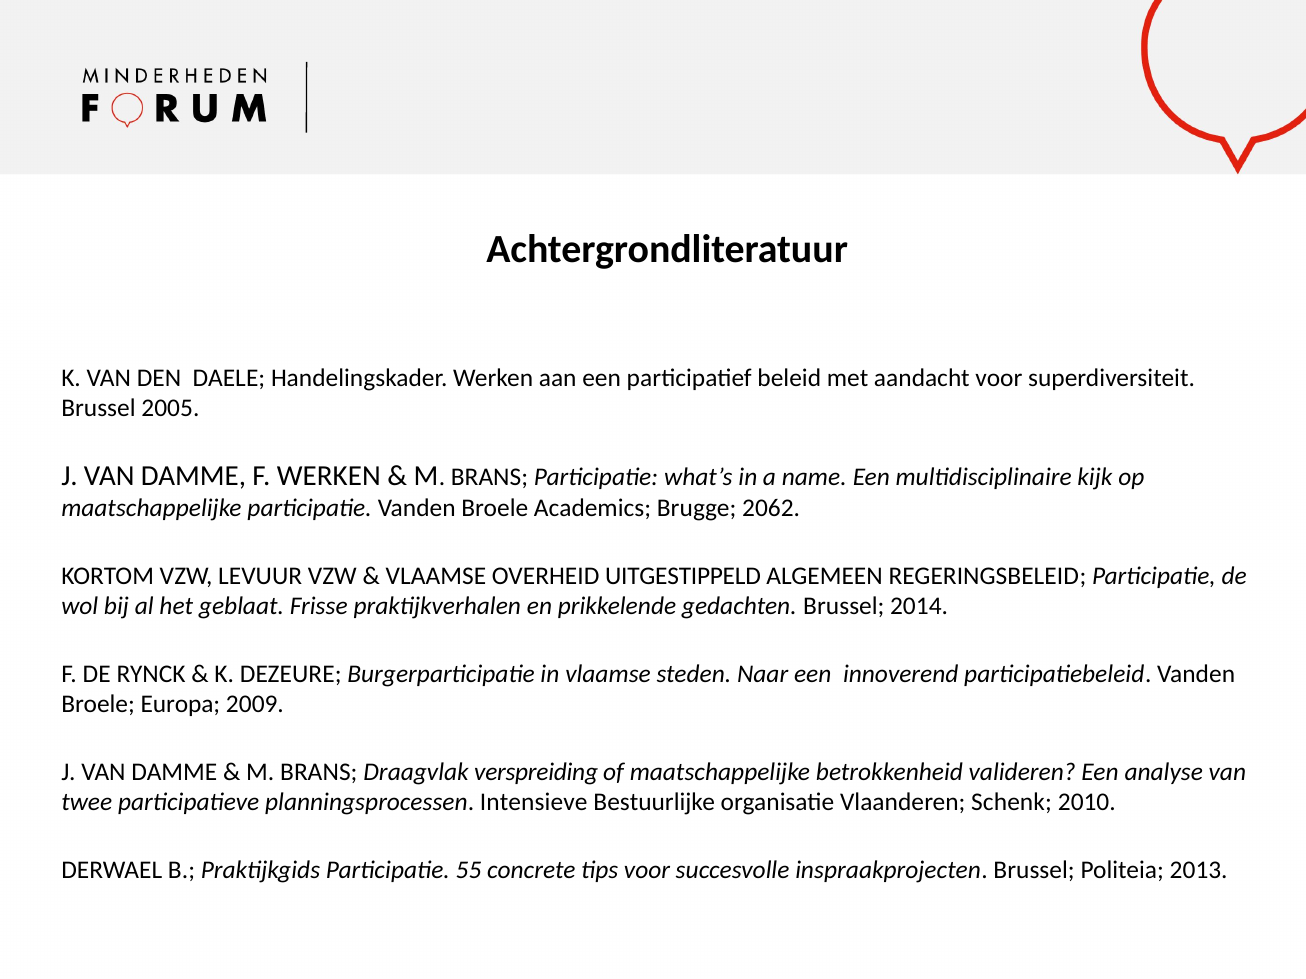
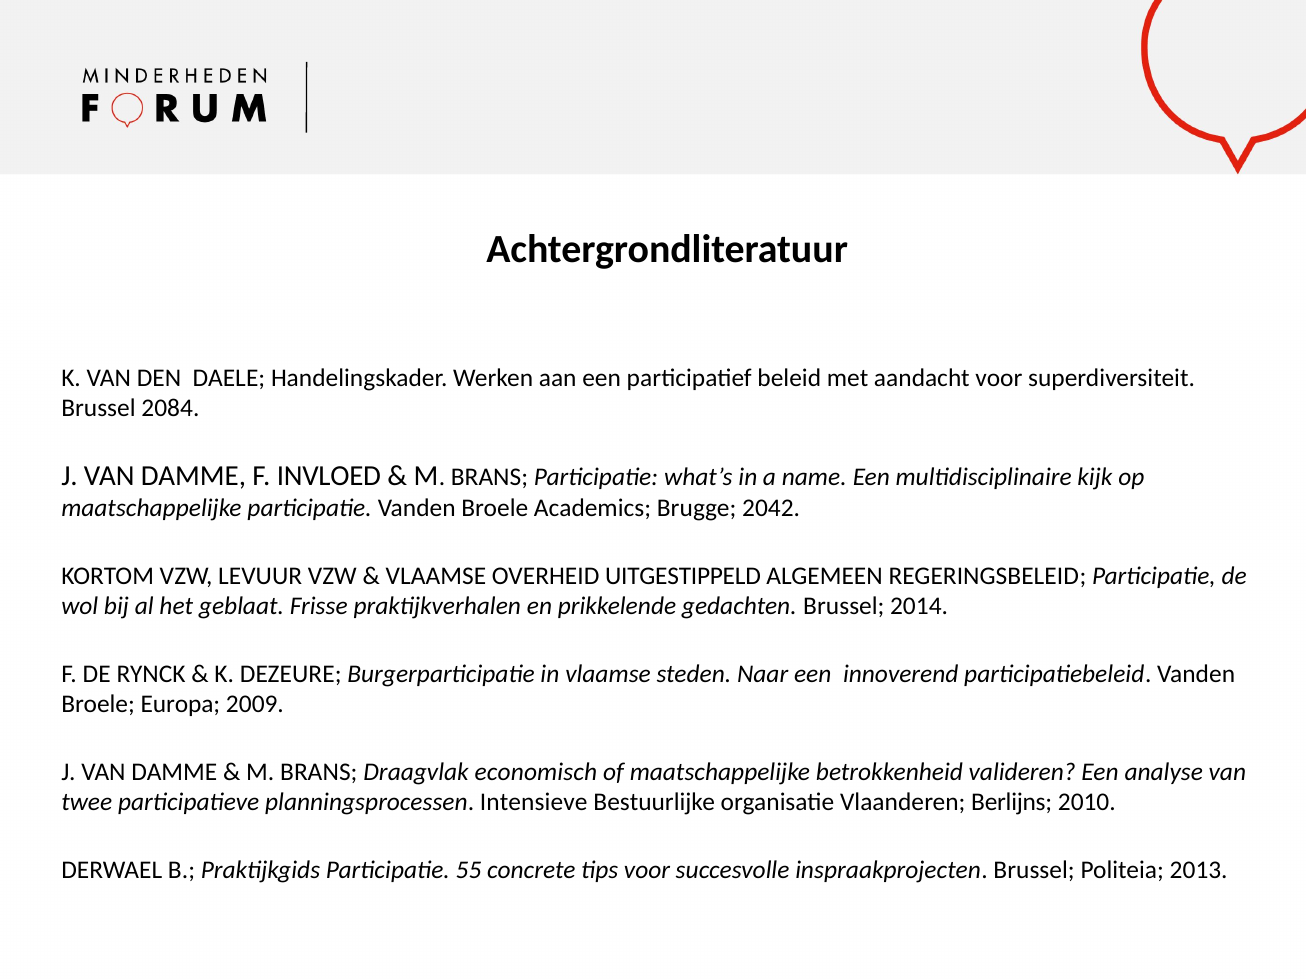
2005: 2005 -> 2084
F WERKEN: WERKEN -> INVLOED
2062: 2062 -> 2042
verspreiding: verspreiding -> economisch
Schenk: Schenk -> Berlijns
